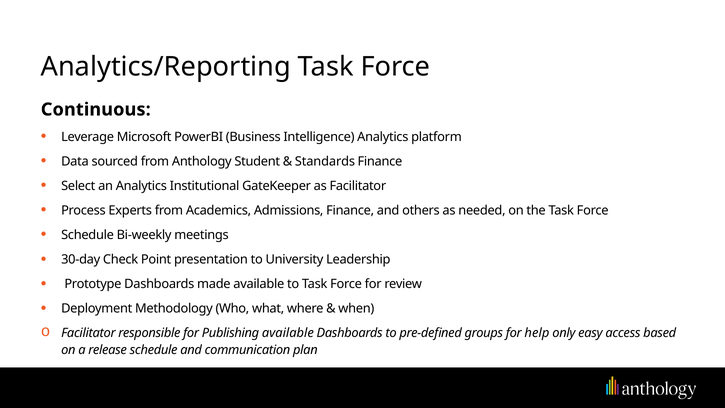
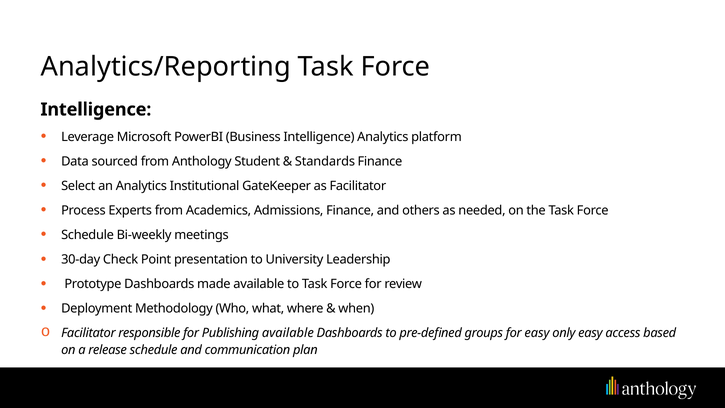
Continuous at (96, 109): Continuous -> Intelligence
for help: help -> easy
